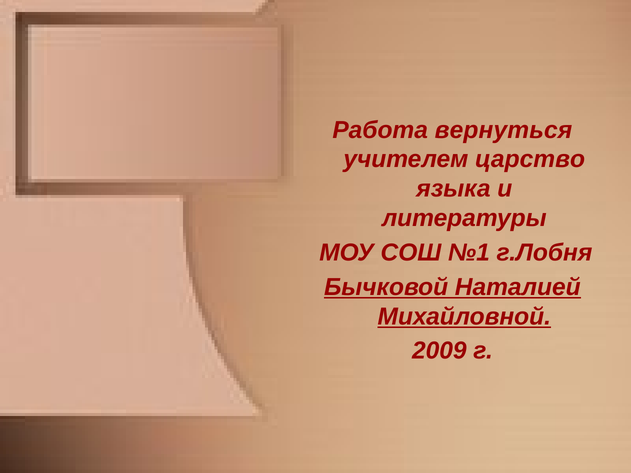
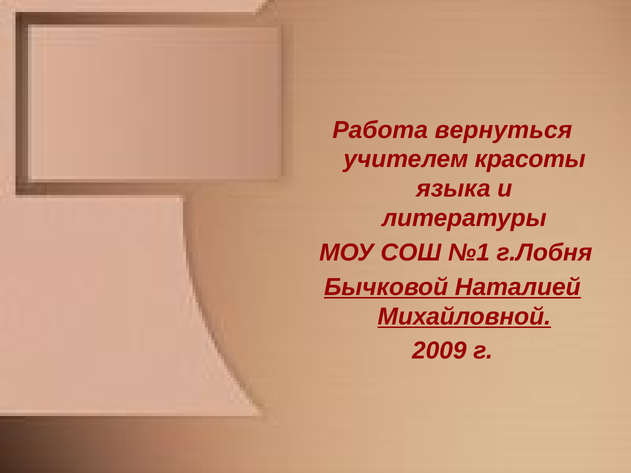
царство: царство -> красоты
